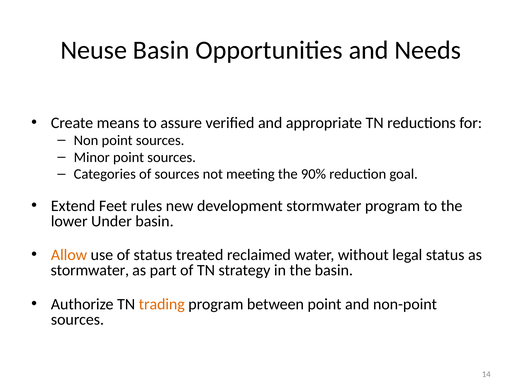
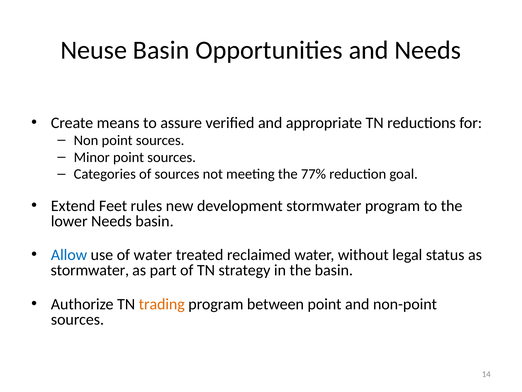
90%: 90% -> 77%
lower Under: Under -> Needs
Allow colour: orange -> blue
of status: status -> water
